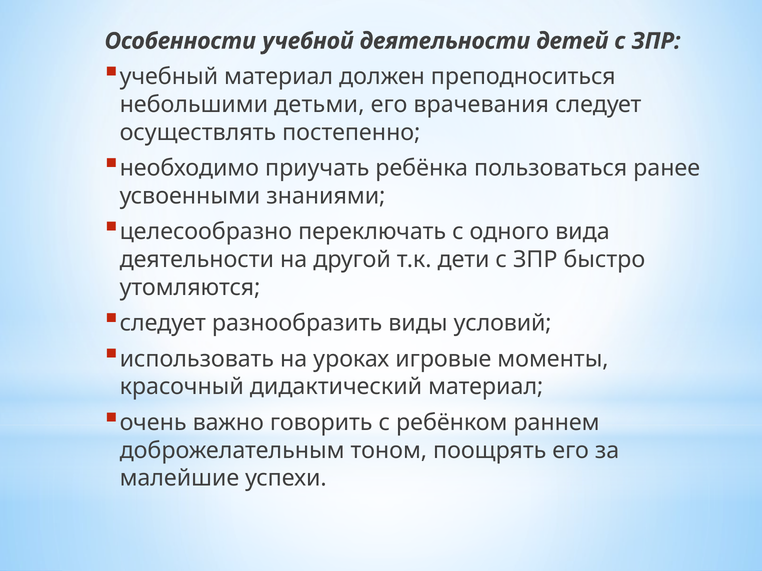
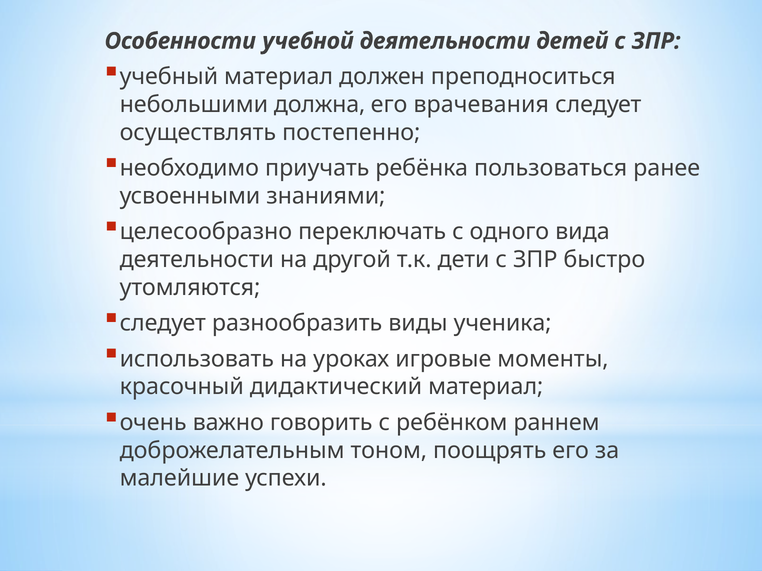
детьми: детьми -> должна
условий: условий -> ученика
